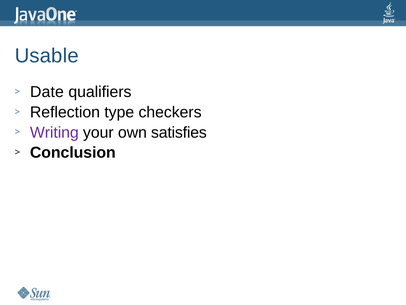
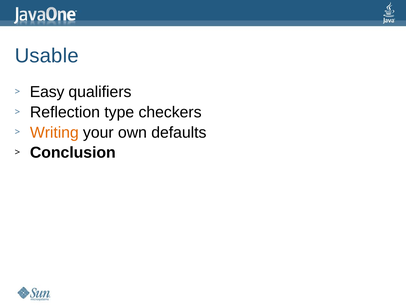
Date: Date -> Easy
Writing colour: purple -> orange
satisfies: satisfies -> defaults
